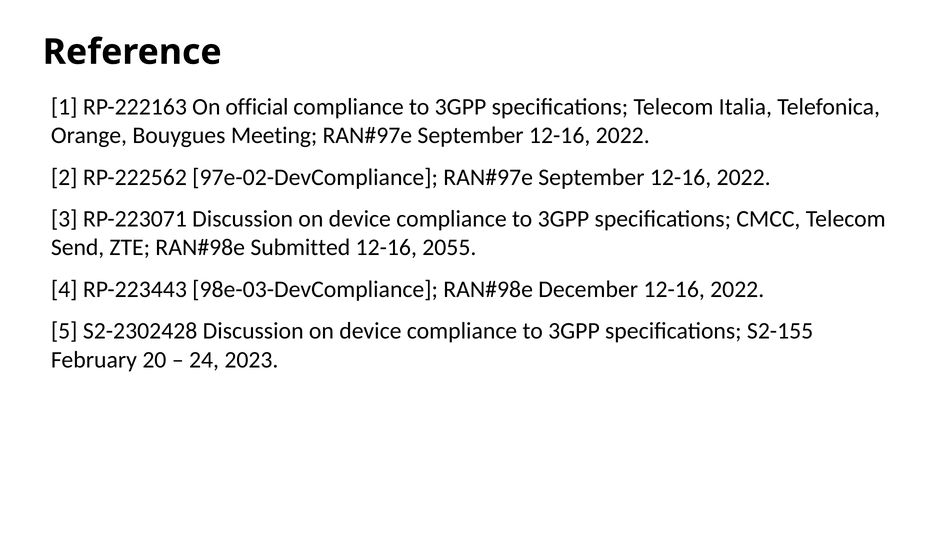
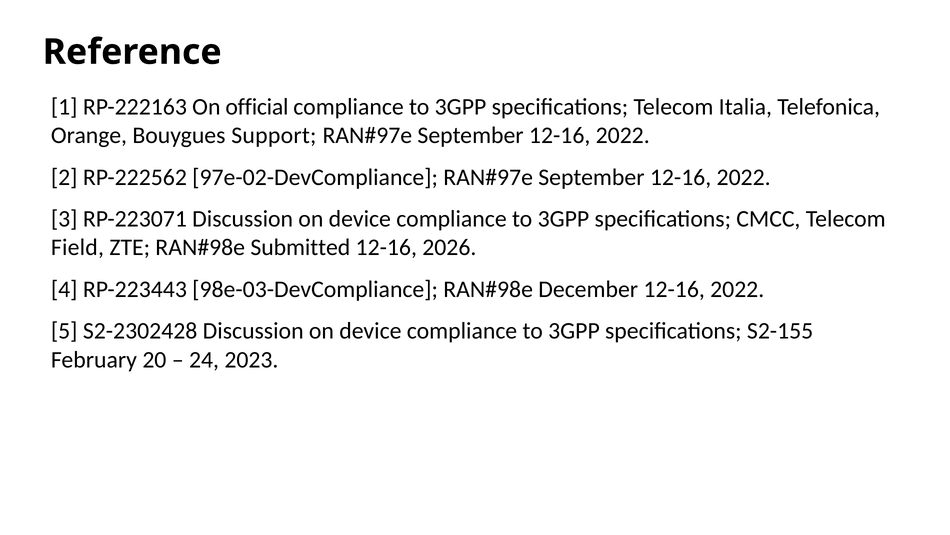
Meeting: Meeting -> Support
Send: Send -> Field
2055: 2055 -> 2026
